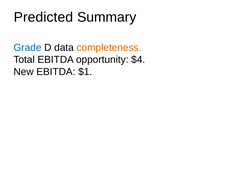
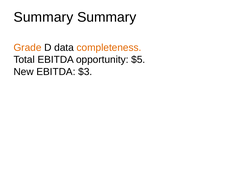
Predicted at (43, 17): Predicted -> Summary
Grade colour: blue -> orange
$4: $4 -> $5
$1: $1 -> $3
